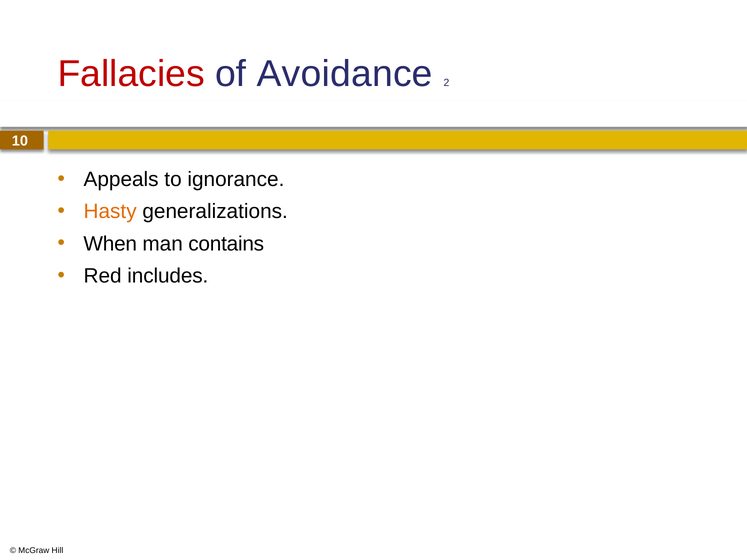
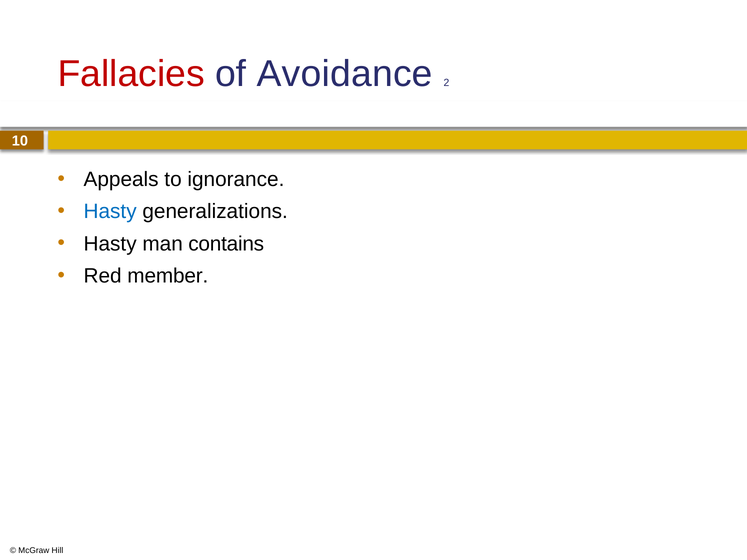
Hasty at (110, 212) colour: orange -> blue
When at (110, 244): When -> Hasty
includes: includes -> member
